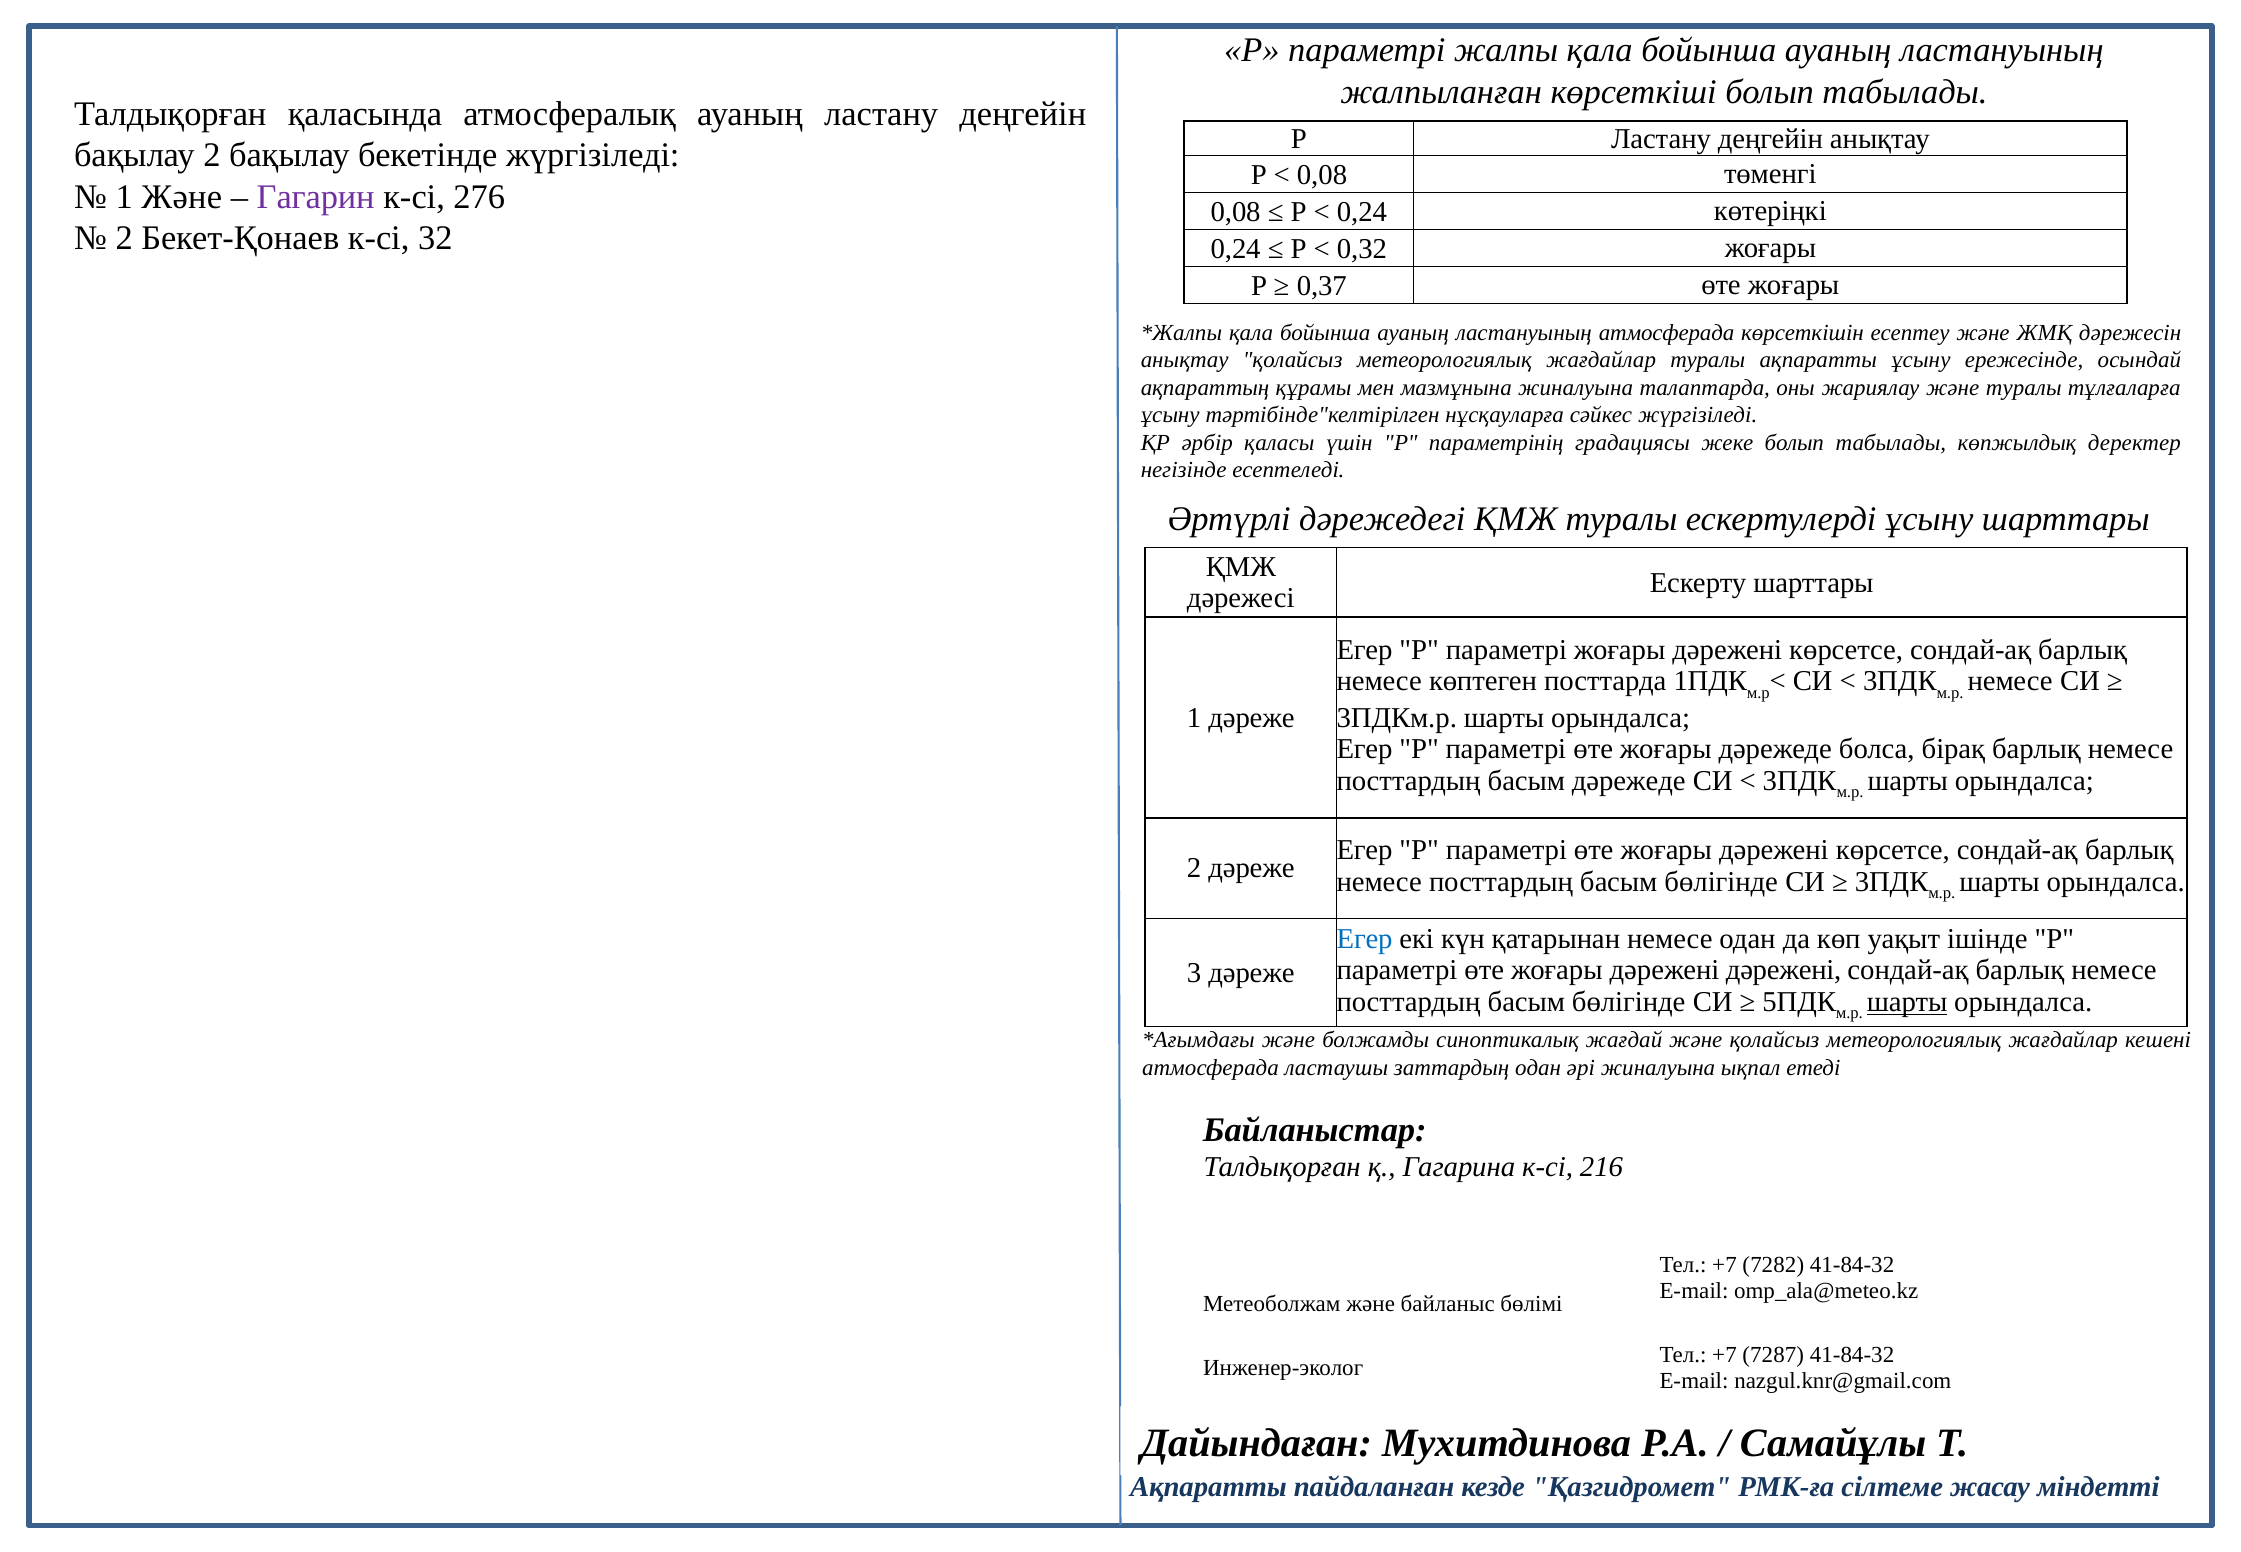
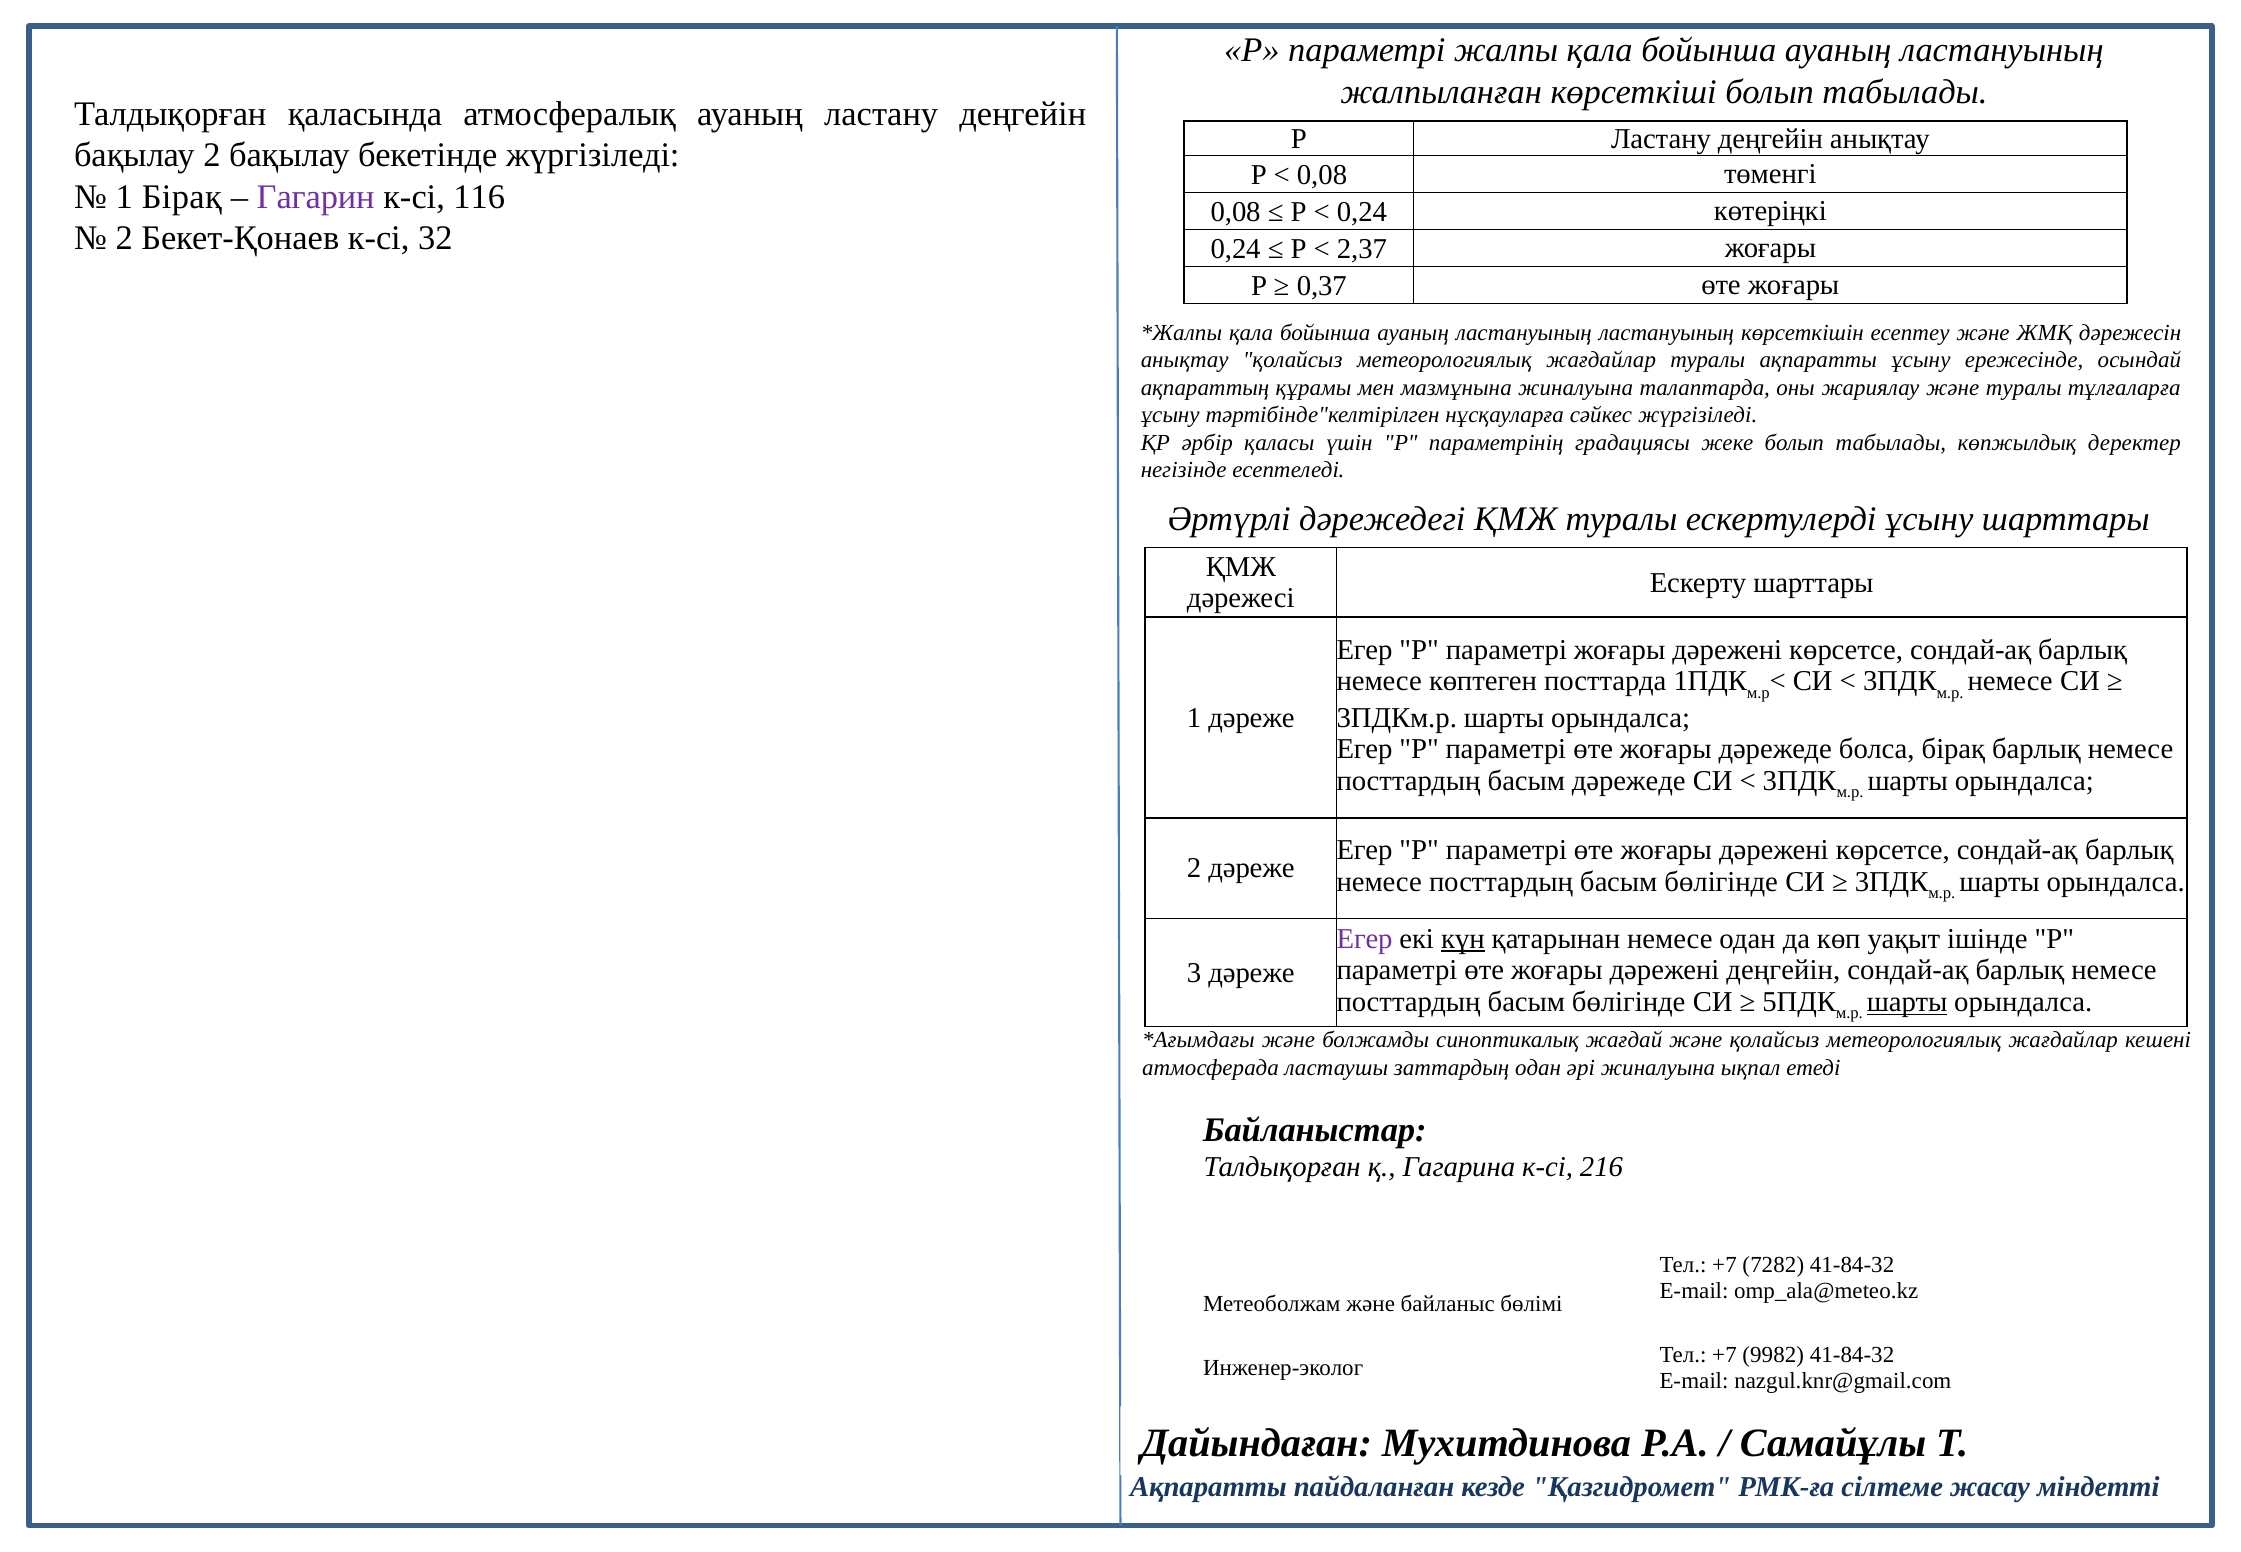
1 Және: Және -> Бірақ
276: 276 -> 116
0,32: 0,32 -> 2,37
ластануының атмосферада: атмосферада -> ластануының
Егер at (1365, 938) colour: blue -> purple
күн underline: none -> present
дәрежені дәрежені: дәрежені -> деңгейін
7287: 7287 -> 9982
